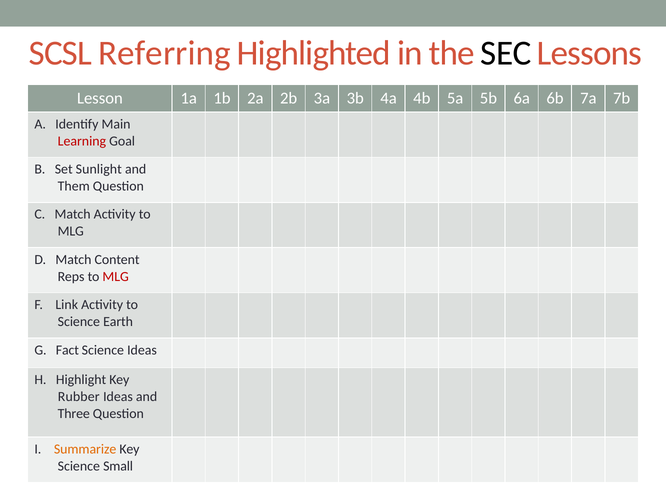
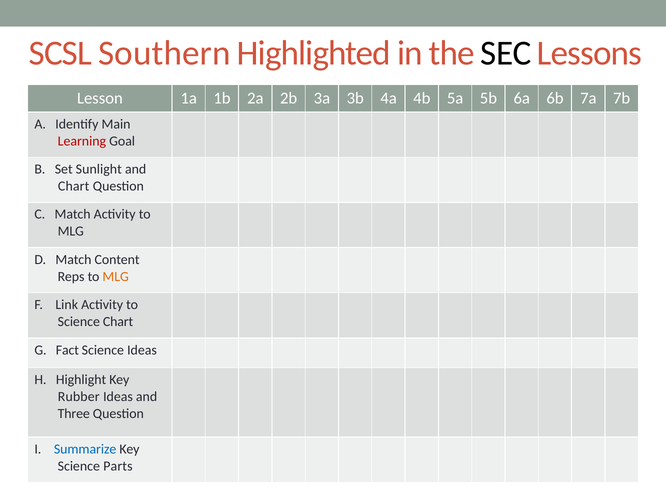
Referring: Referring -> Southern
Them at (74, 186): Them -> Chart
MLG at (116, 277) colour: red -> orange
Science Earth: Earth -> Chart
Summarize colour: orange -> blue
Small: Small -> Parts
